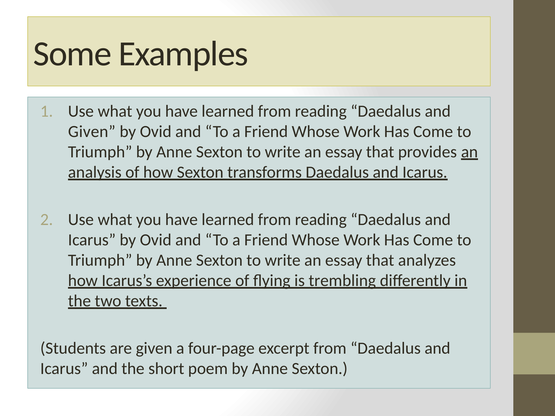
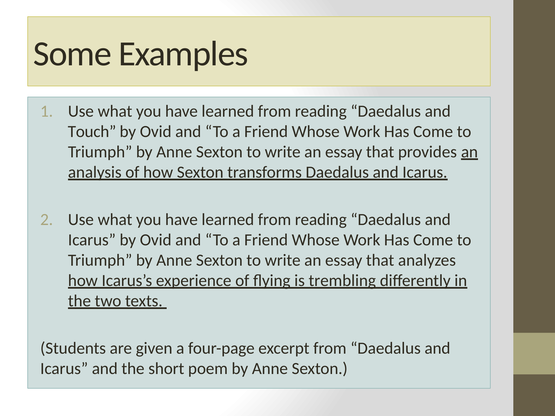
Given at (92, 132): Given -> Touch
